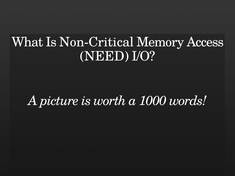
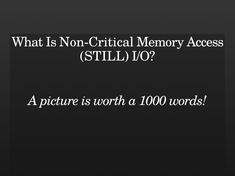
NEED: NEED -> STILL
